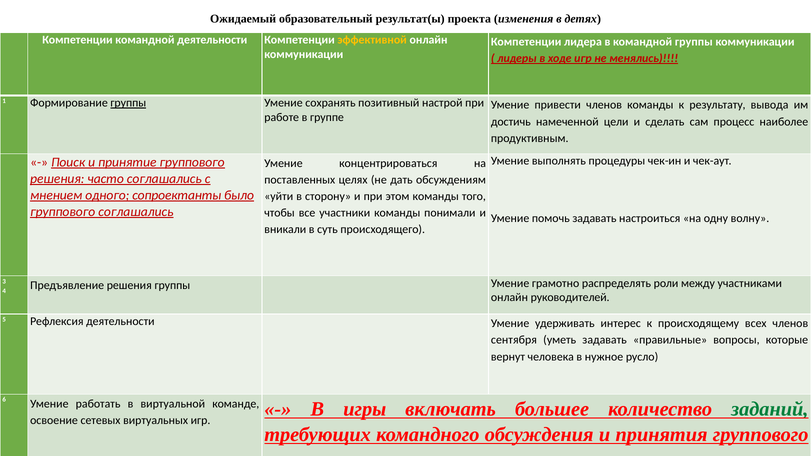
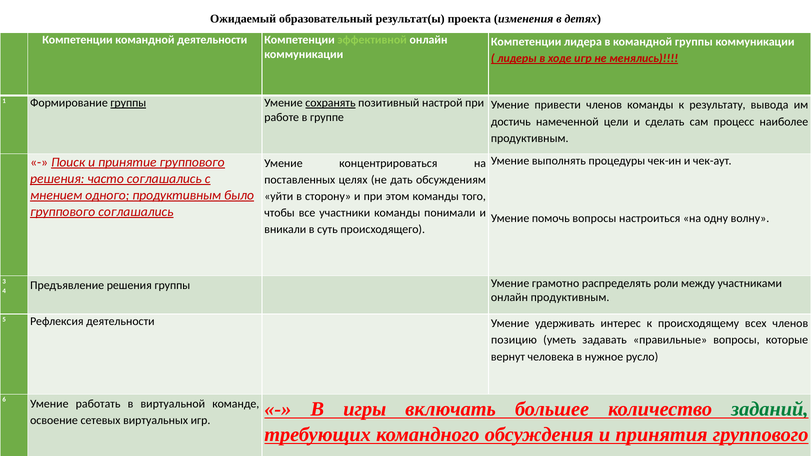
эффективной colour: yellow -> light green
сохранять underline: none -> present
одного сопроектанты: сопроектанты -> продуктивным
помочь задавать: задавать -> вопросы
онлайн руководителей: руководителей -> продуктивным
сентября: сентября -> позицию
